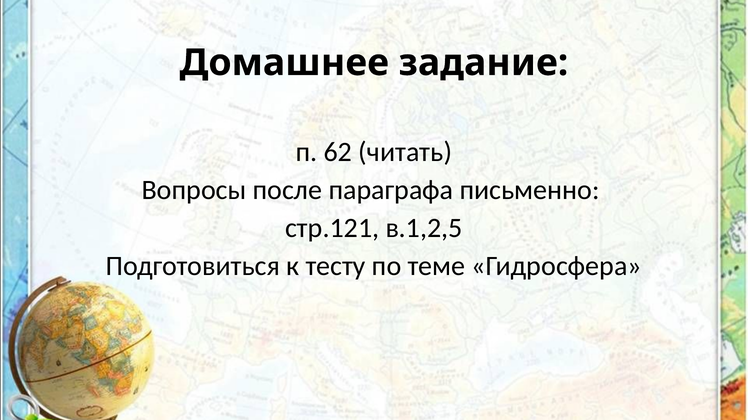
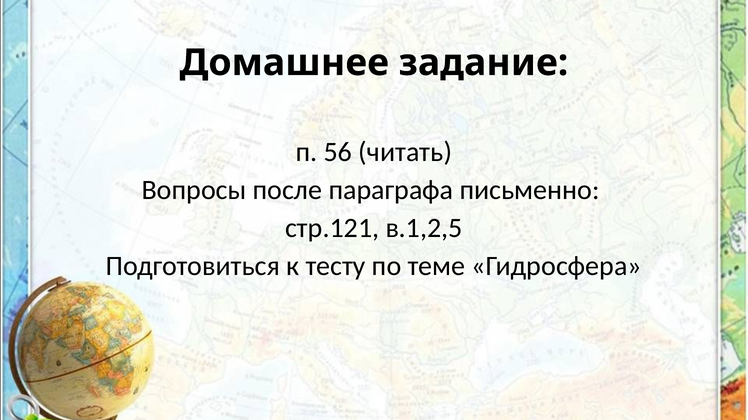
62: 62 -> 56
